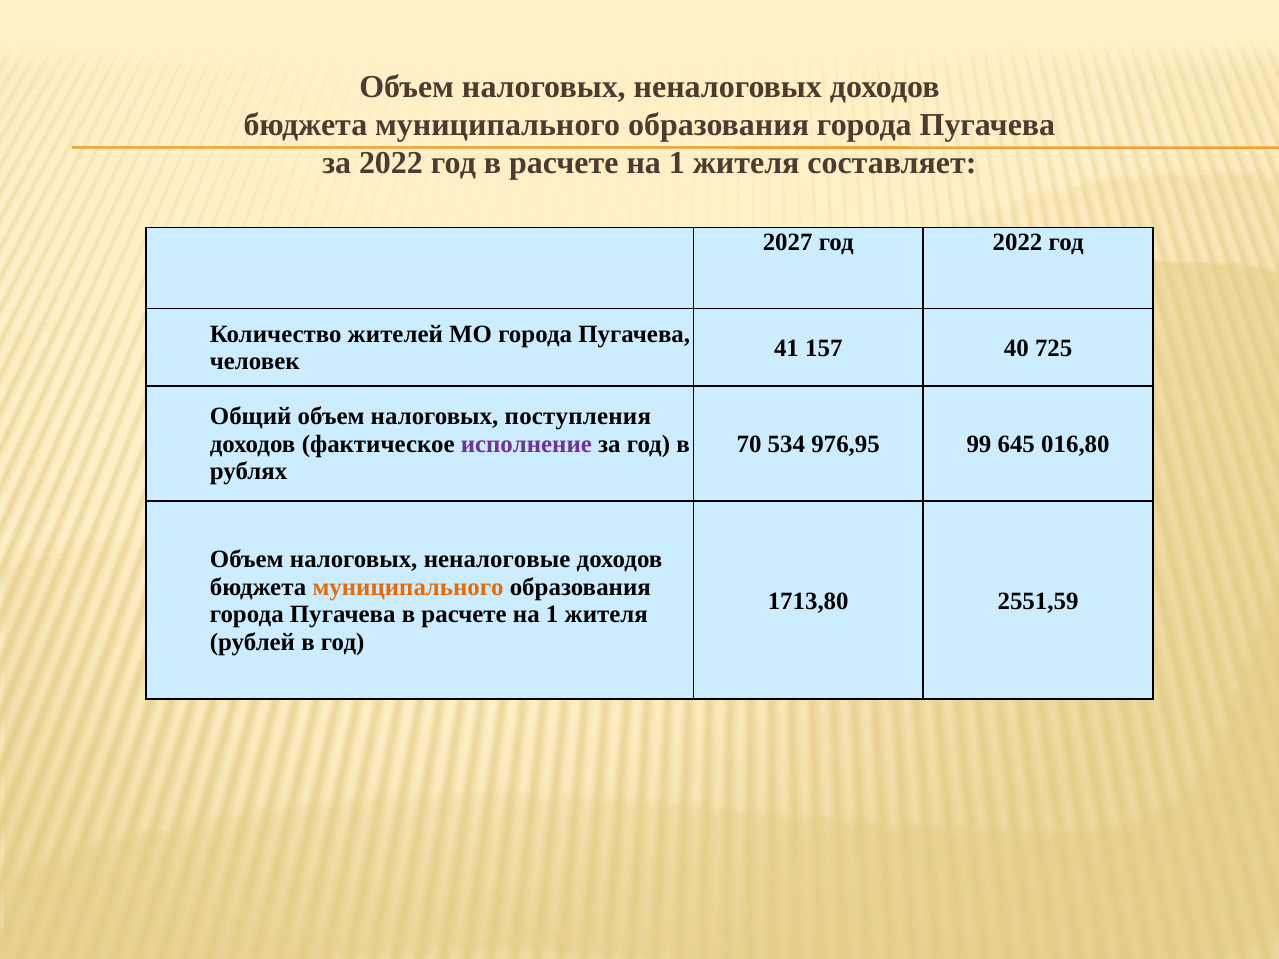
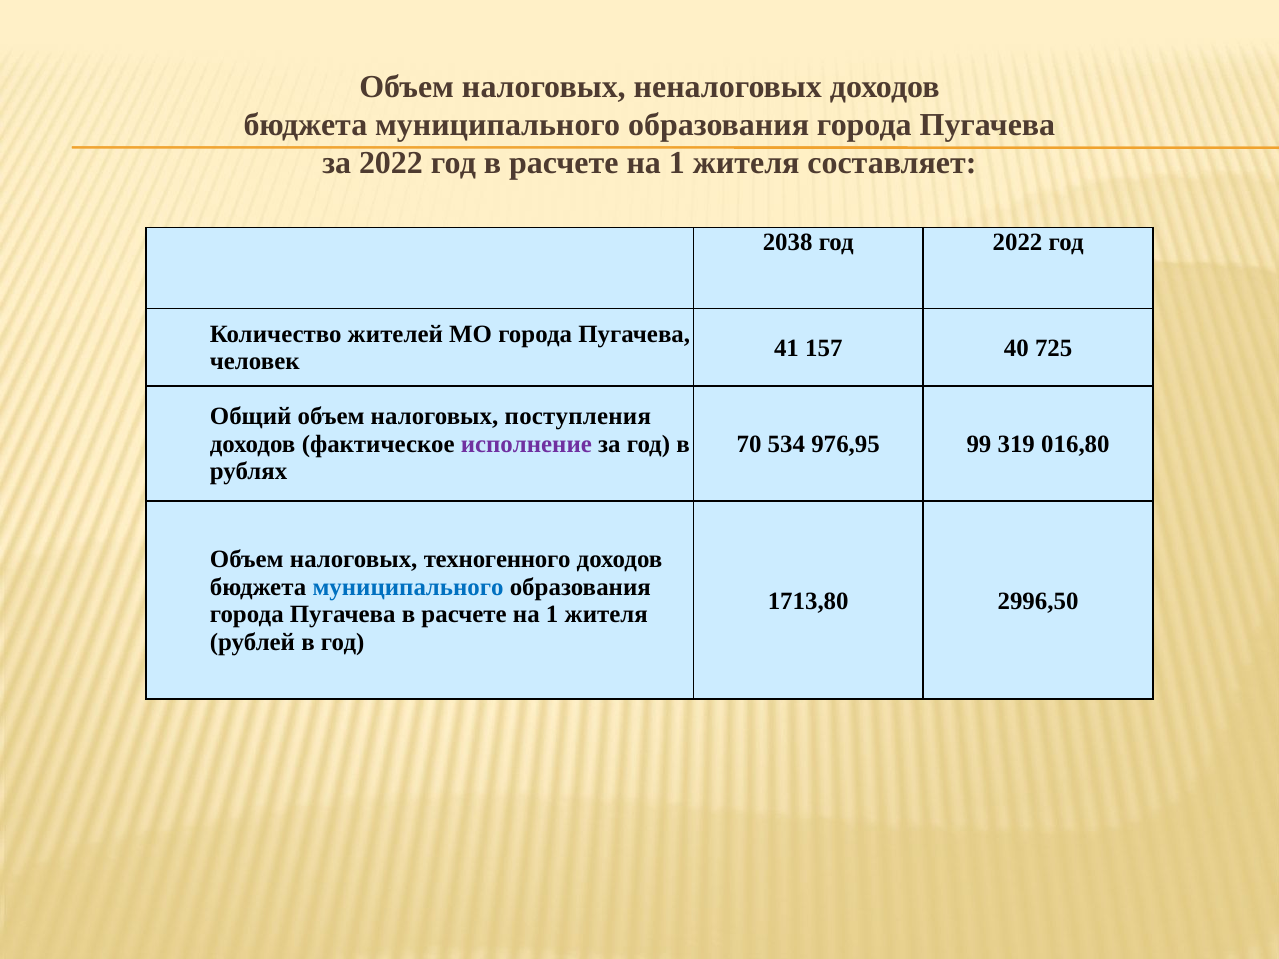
2027: 2027 -> 2038
645: 645 -> 319
неналоговые: неналоговые -> техногенного
муниципального at (408, 587) colour: orange -> blue
2551,59: 2551,59 -> 2996,50
